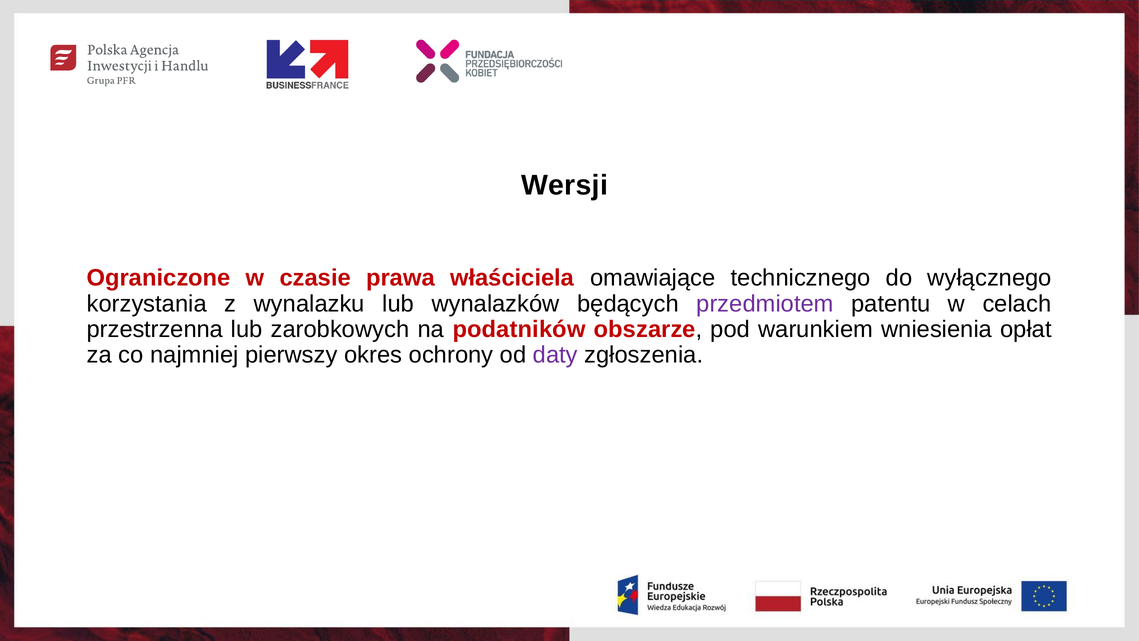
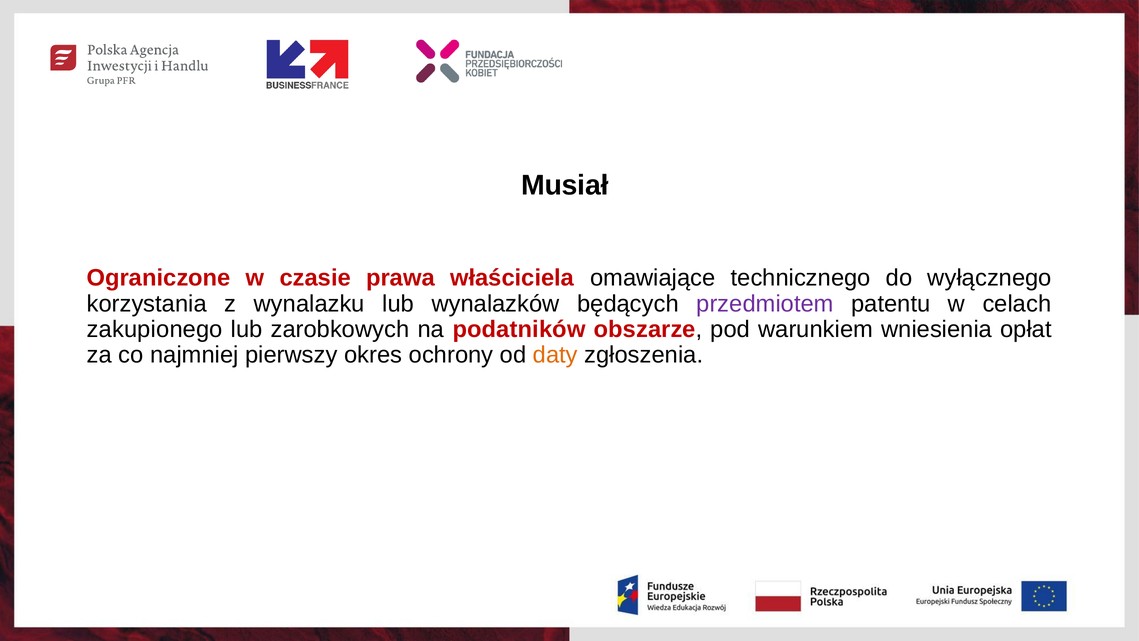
Wersji: Wersji -> Musiał
przestrzenna: przestrzenna -> zakupionego
daty colour: purple -> orange
